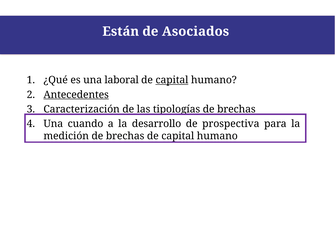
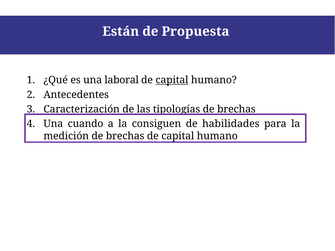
Asociados: Asociados -> Propuesta
Antecedentes underline: present -> none
desarrollo: desarrollo -> consiguen
prospectiva: prospectiva -> habilidades
